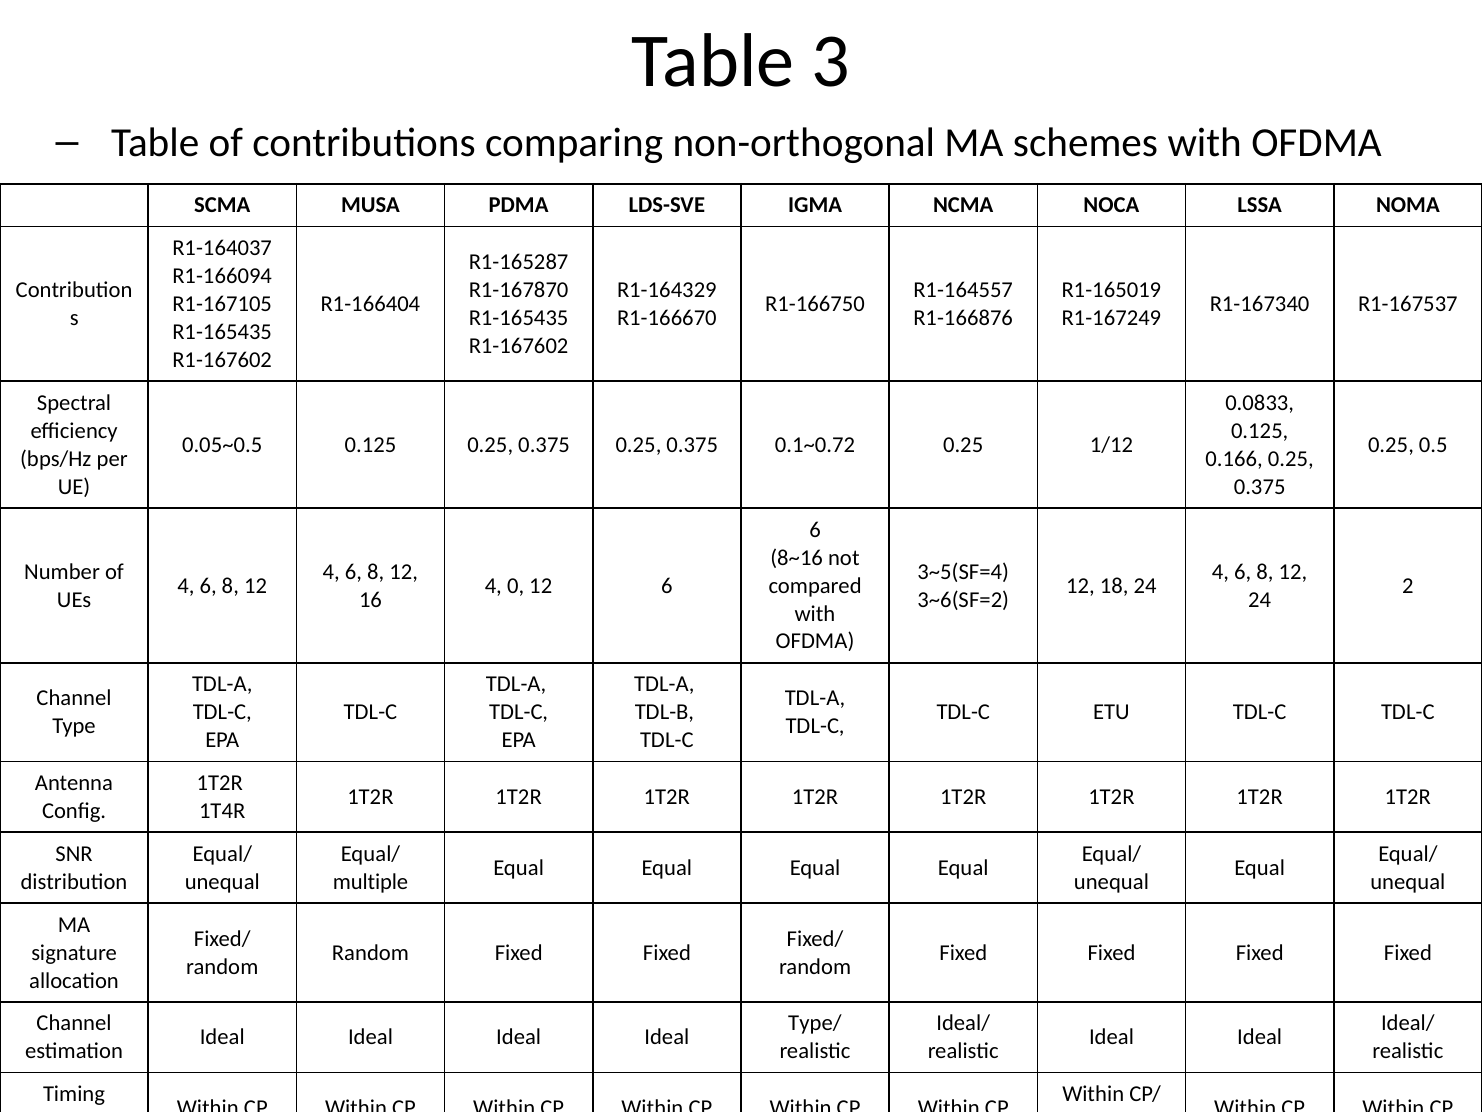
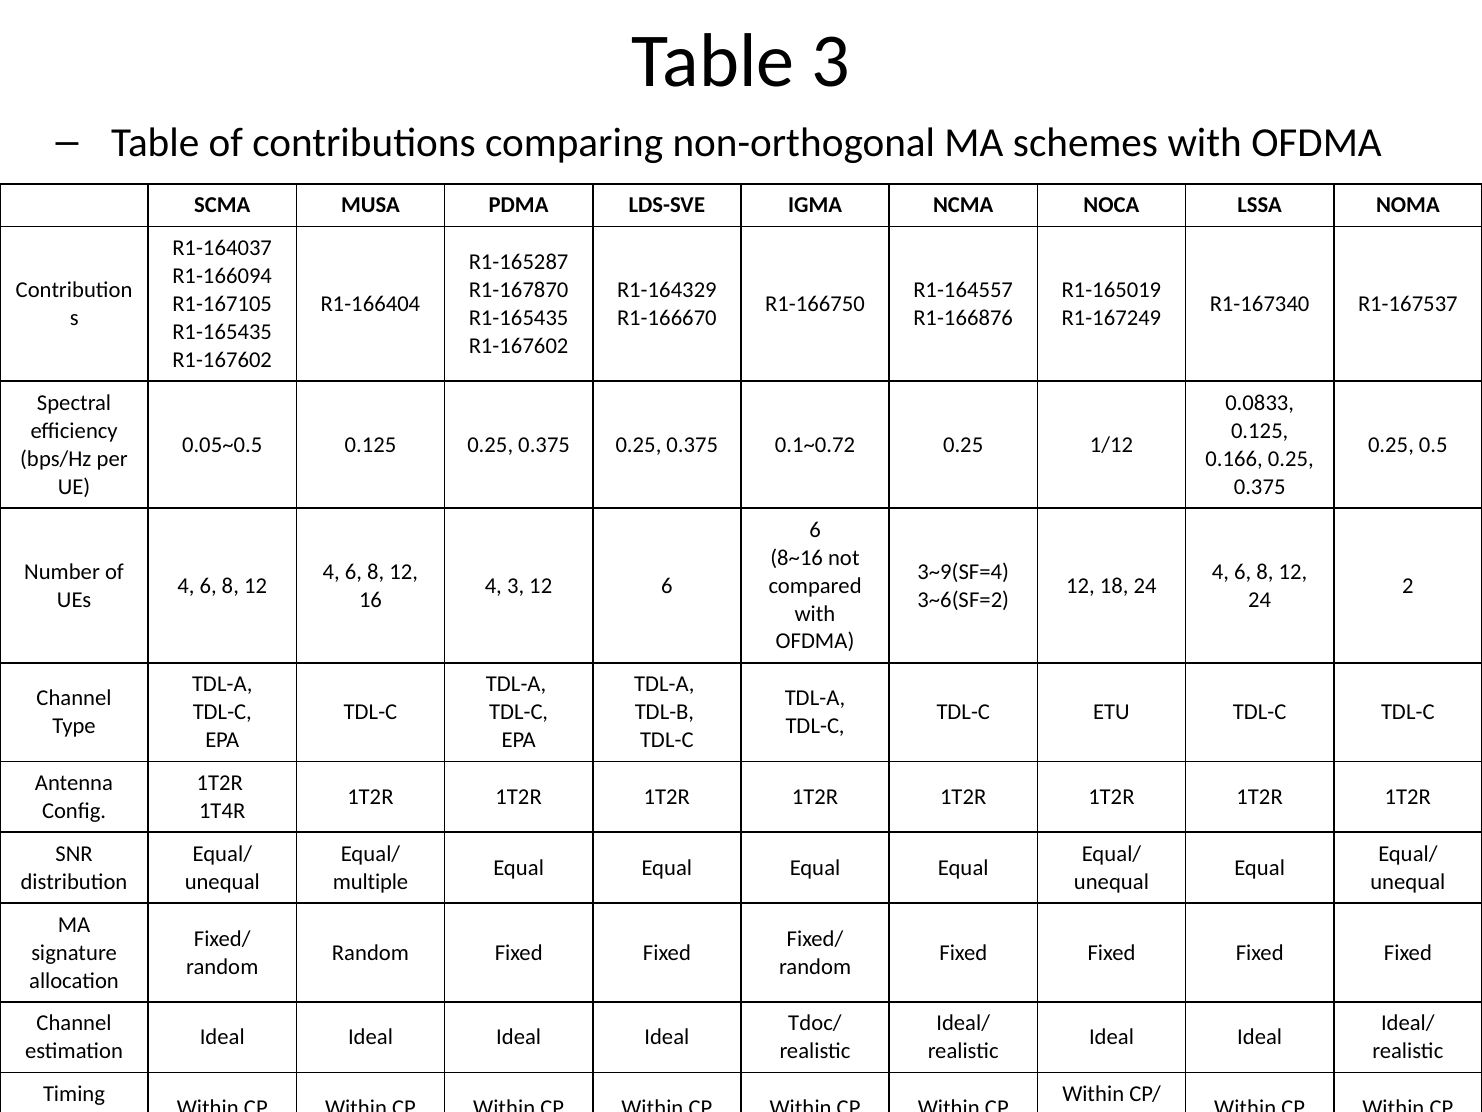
3~5(SF=4: 3~5(SF=4 -> 3~9(SF=4
4 0: 0 -> 3
Type/: Type/ -> Tdoc/
